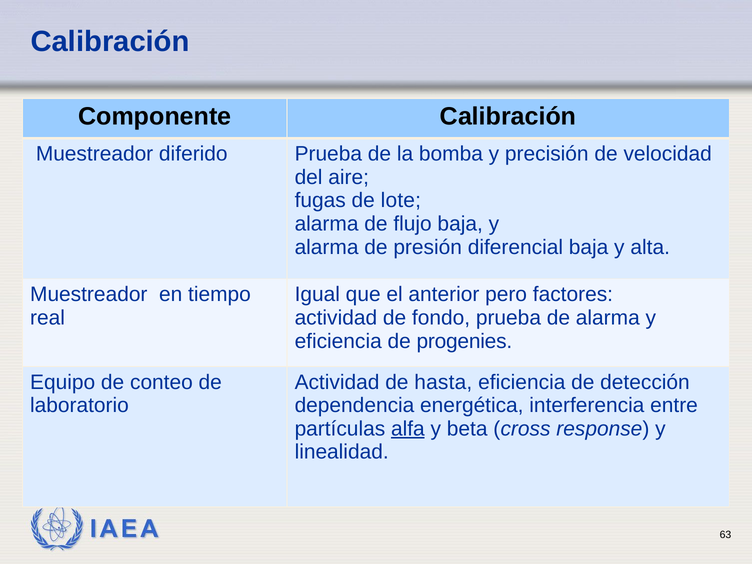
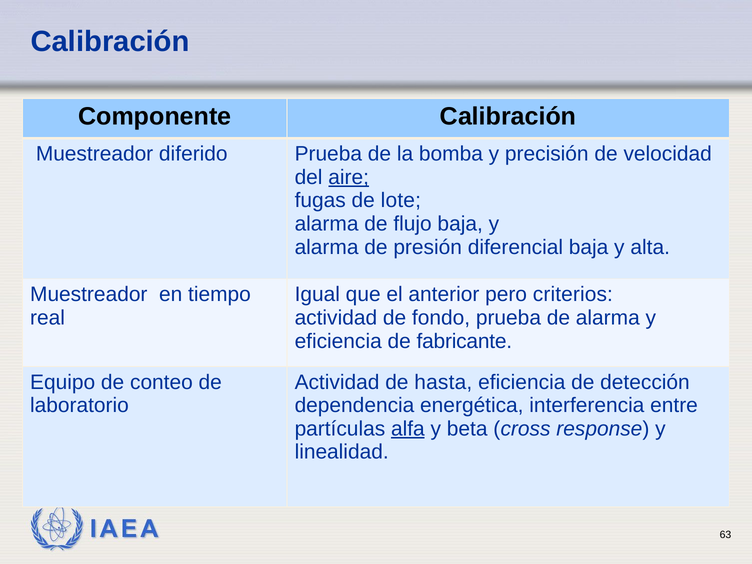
aire underline: none -> present
factores: factores -> criterios
progenies: progenies -> fabricante
